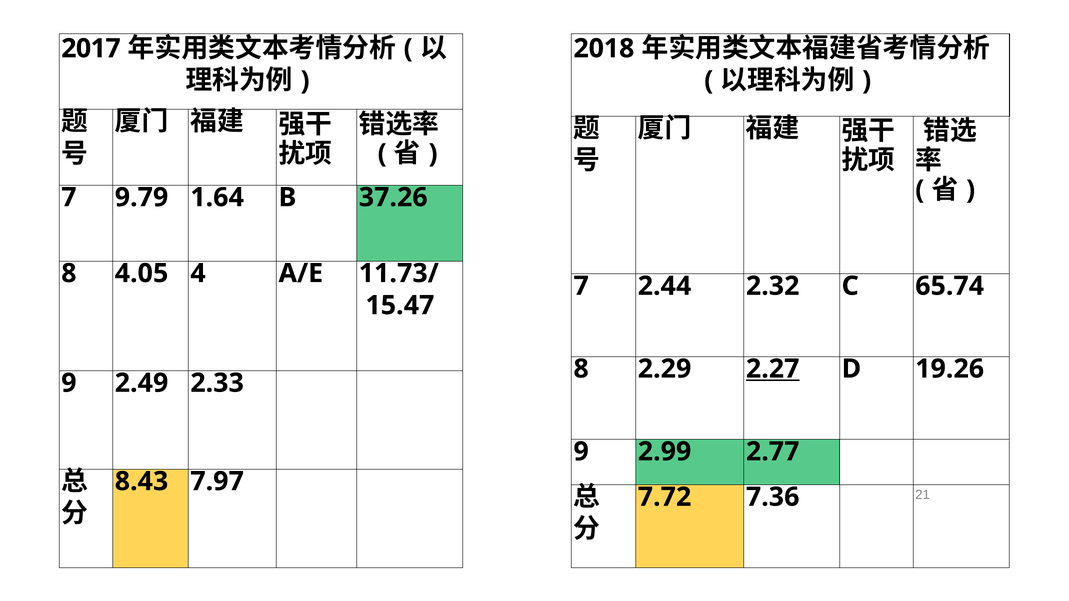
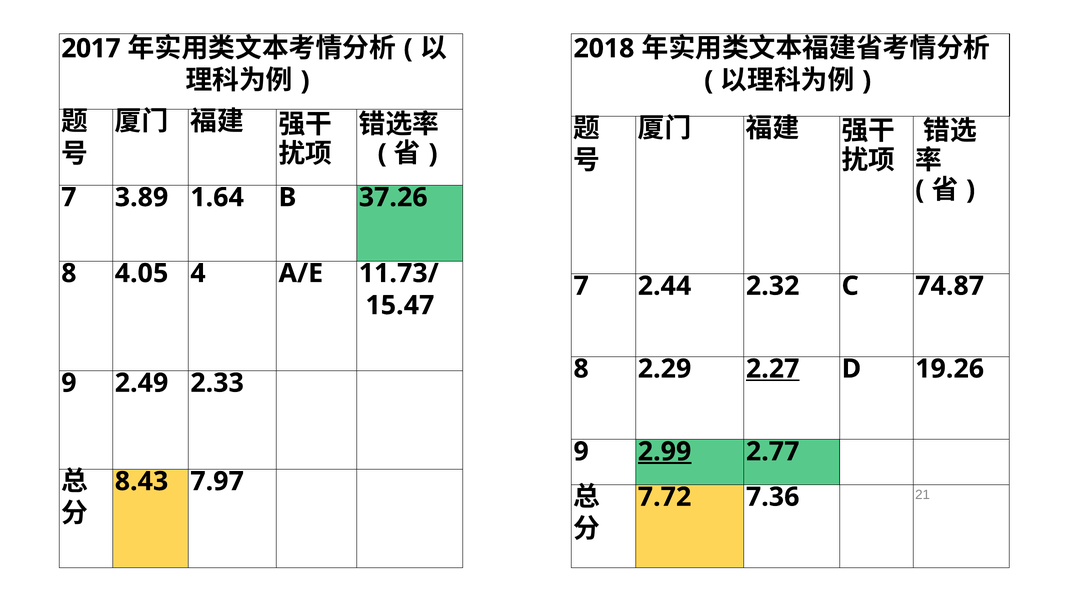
9.79: 9.79 -> 3.89
65.74: 65.74 -> 74.87
2.99 underline: none -> present
